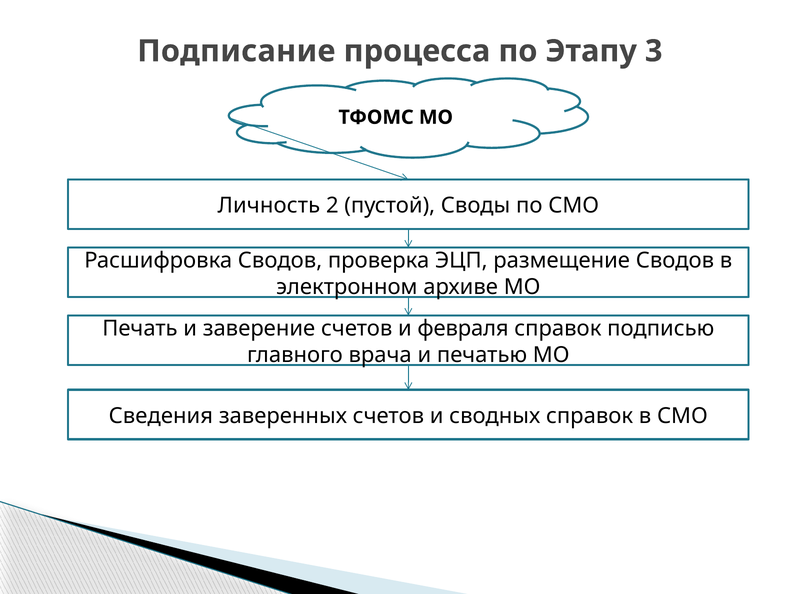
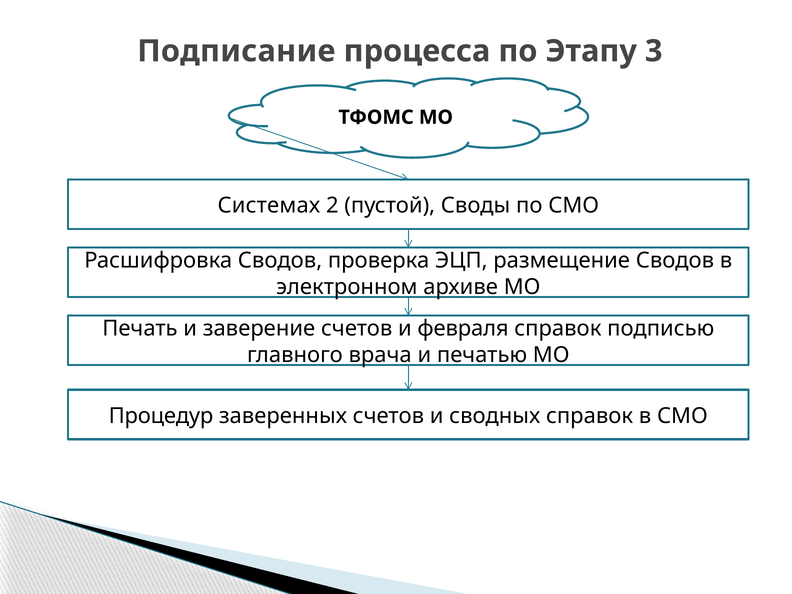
Личность: Личность -> Системах
Сведения: Сведения -> Процедур
